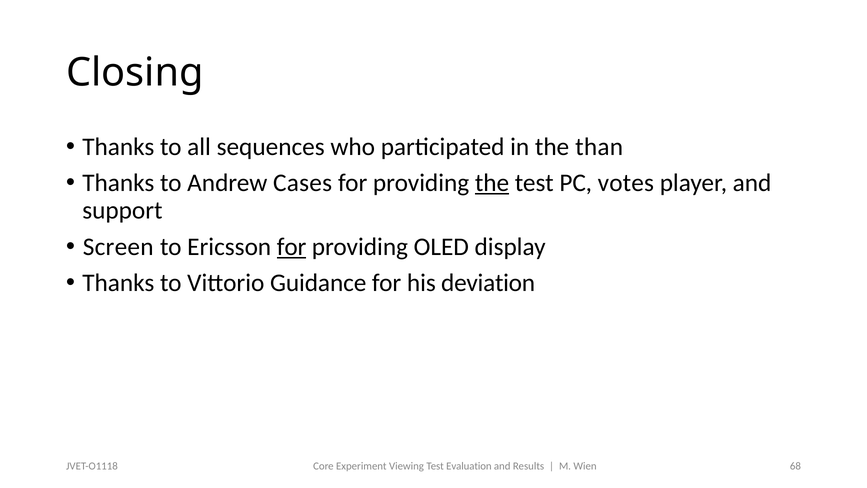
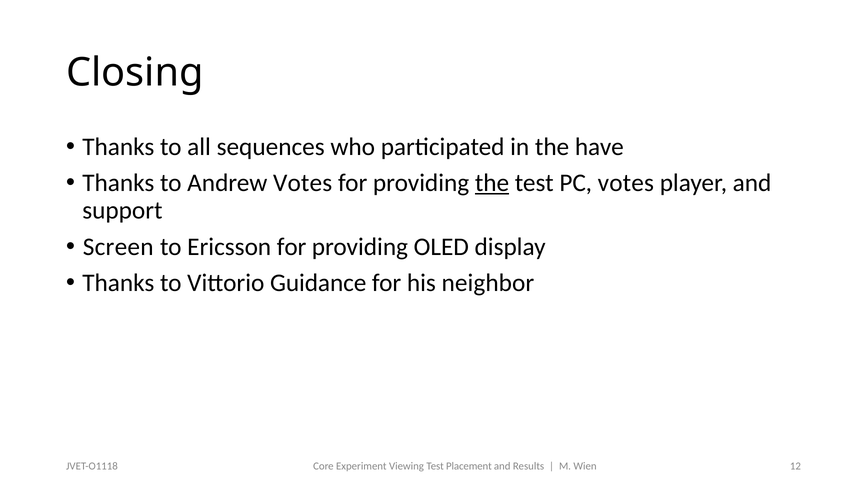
than: than -> have
Andrew Cases: Cases -> Votes
for at (292, 247) underline: present -> none
deviation: deviation -> neighbor
Evaluation: Evaluation -> Placement
68: 68 -> 12
